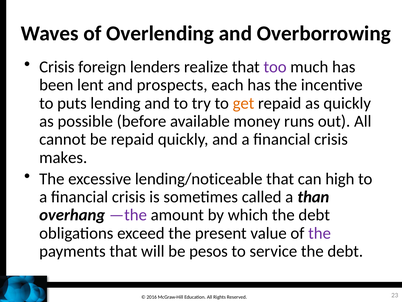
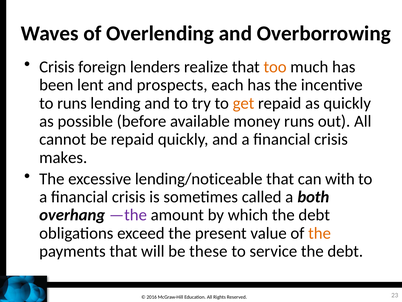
too colour: purple -> orange
to puts: puts -> runs
high: high -> with
than: than -> both
the at (320, 233) colour: purple -> orange
pesos: pesos -> these
